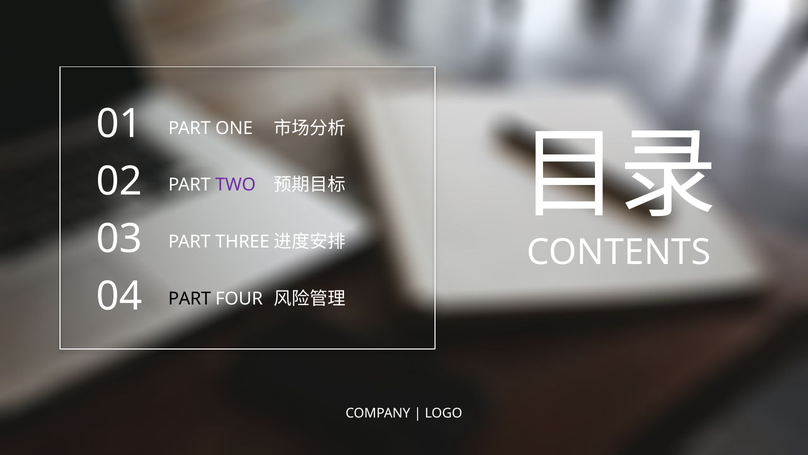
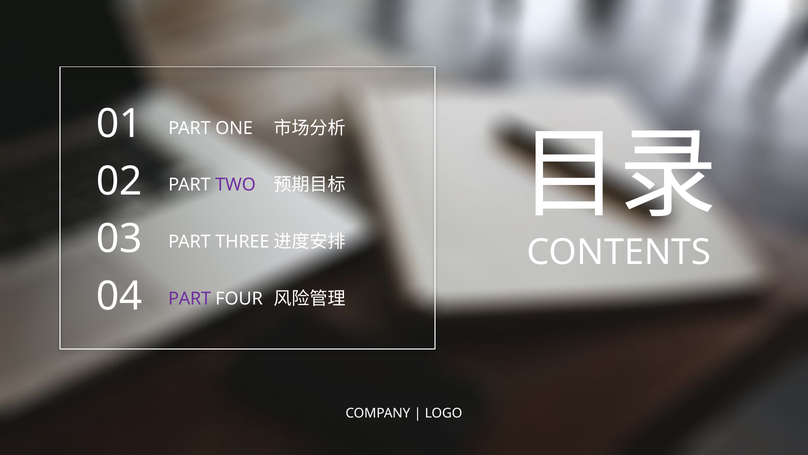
PART at (190, 298) colour: black -> purple
